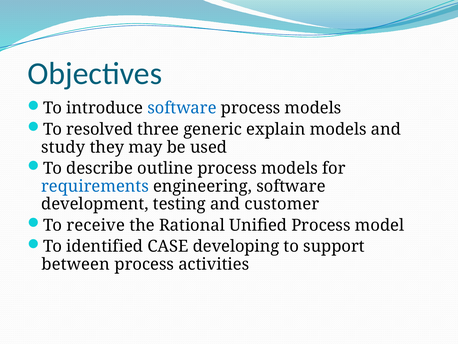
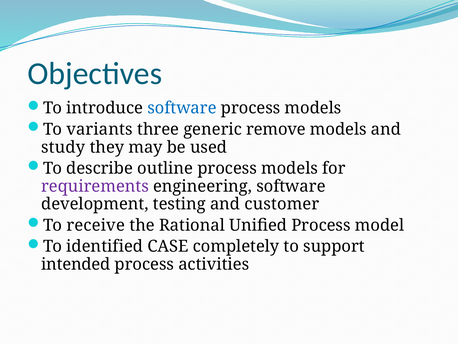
resolved: resolved -> variants
explain: explain -> remove
requirements colour: blue -> purple
developing: developing -> completely
between: between -> intended
